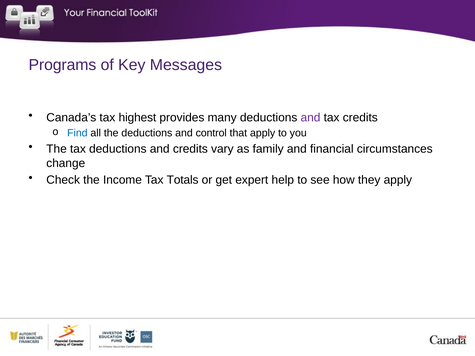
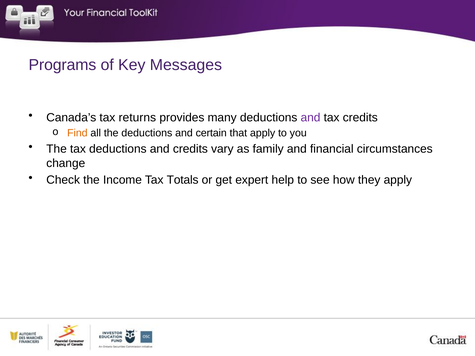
highest: highest -> returns
Find colour: blue -> orange
control: control -> certain
